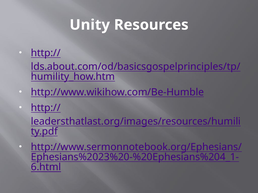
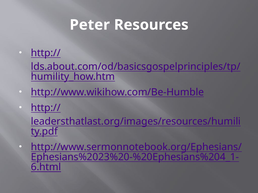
Unity: Unity -> Peter
